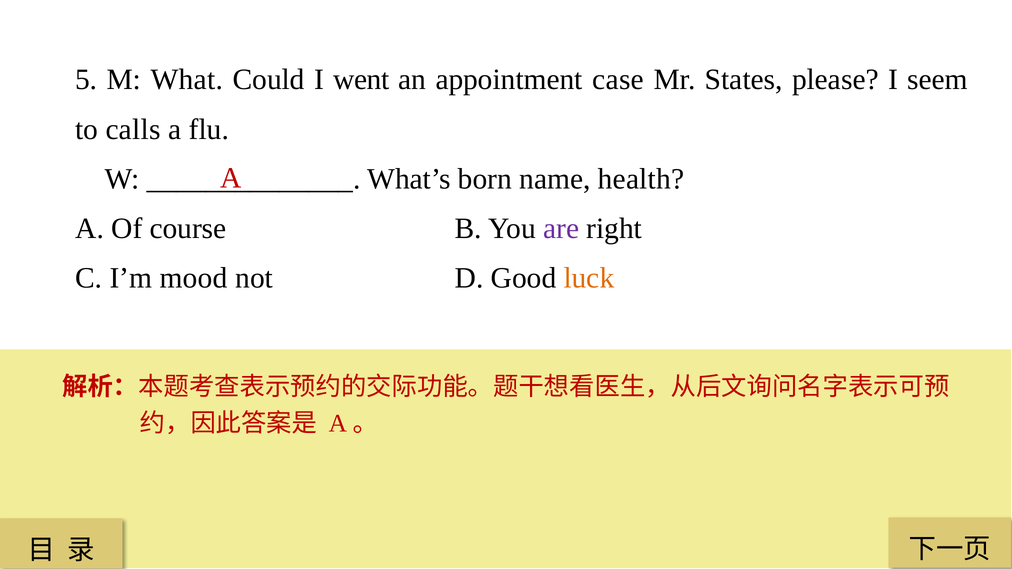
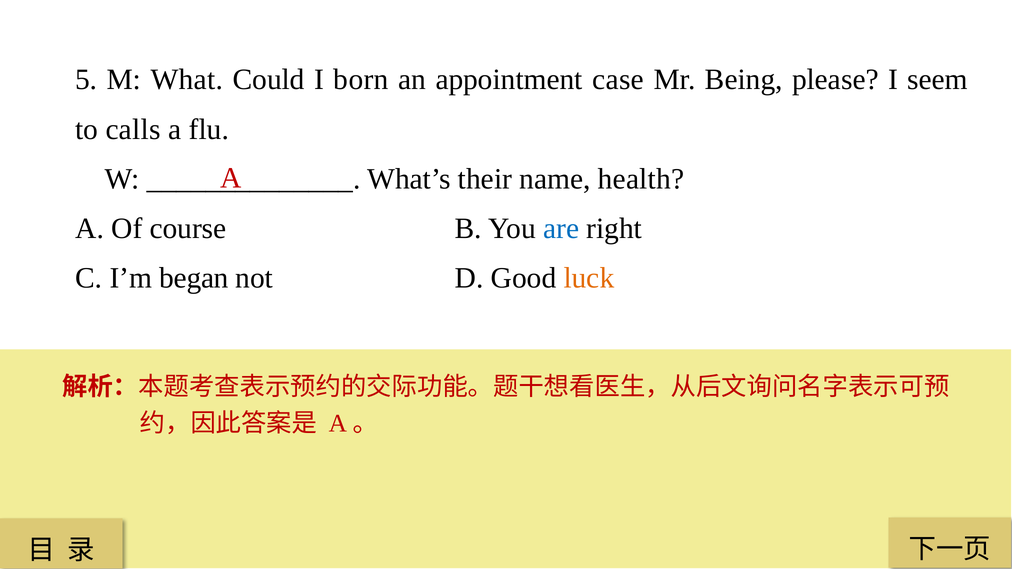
went: went -> born
States: States -> Being
born: born -> their
are colour: purple -> blue
mood: mood -> began
